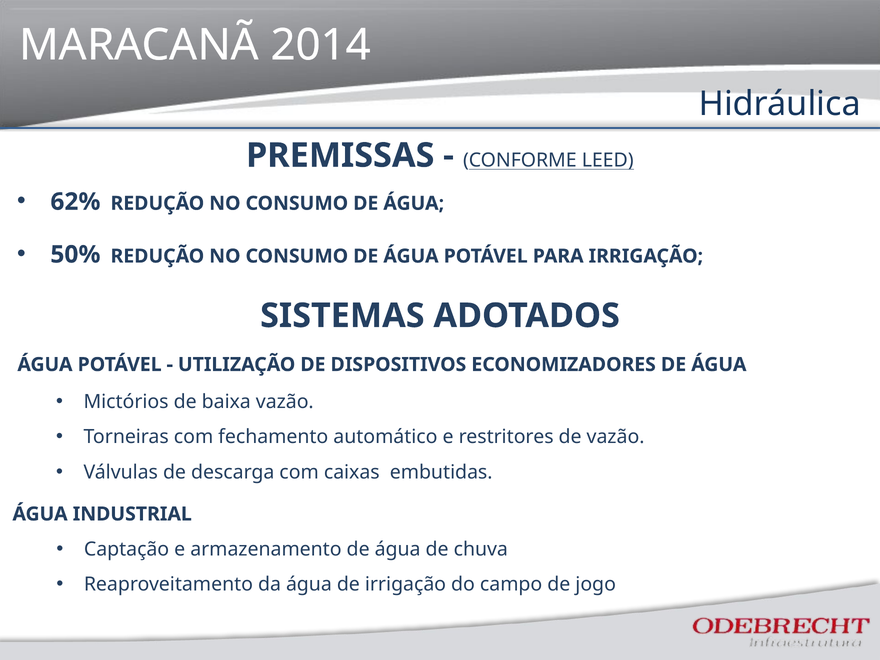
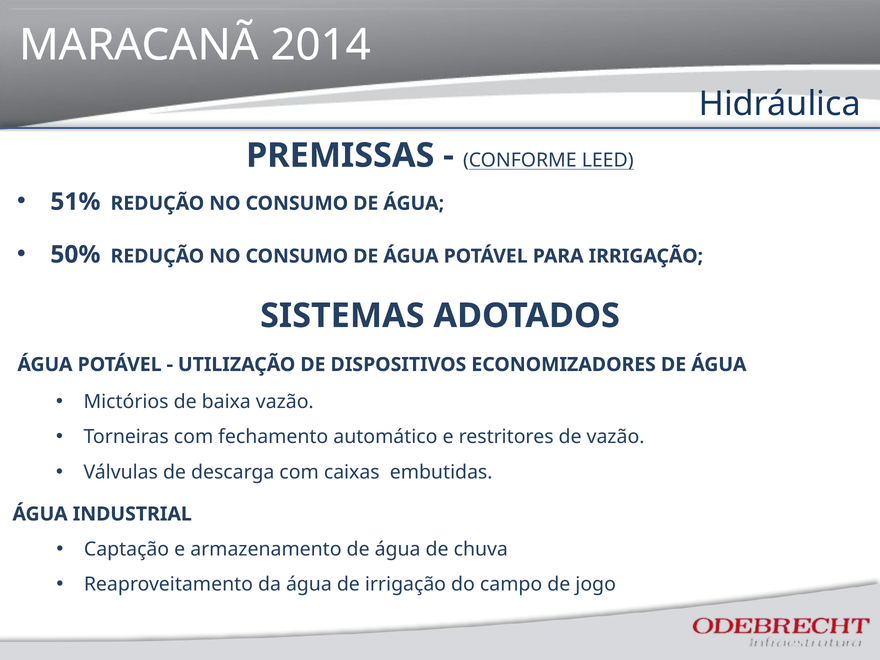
62%: 62% -> 51%
